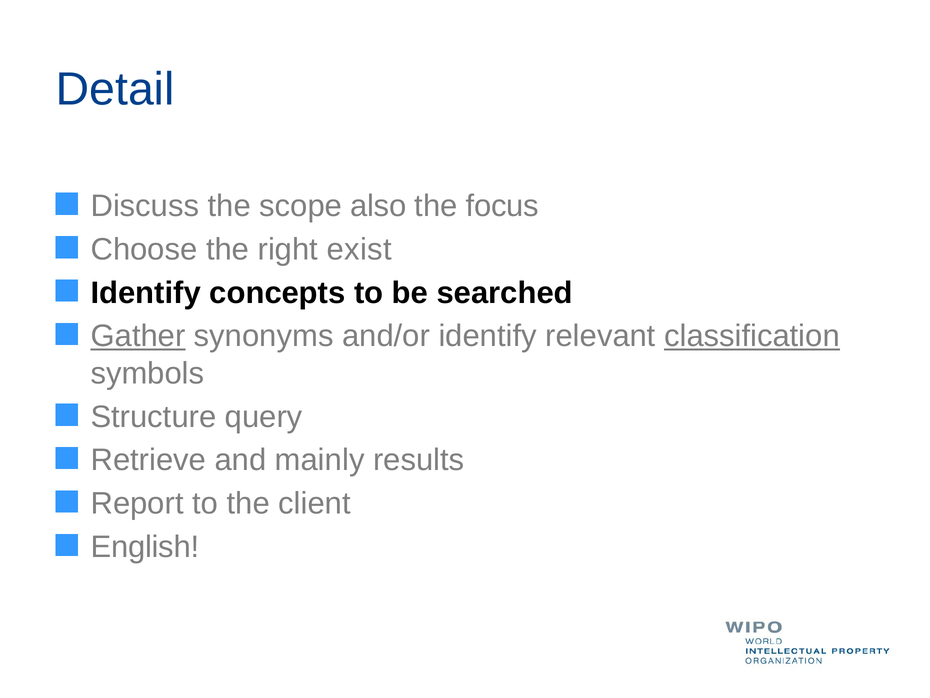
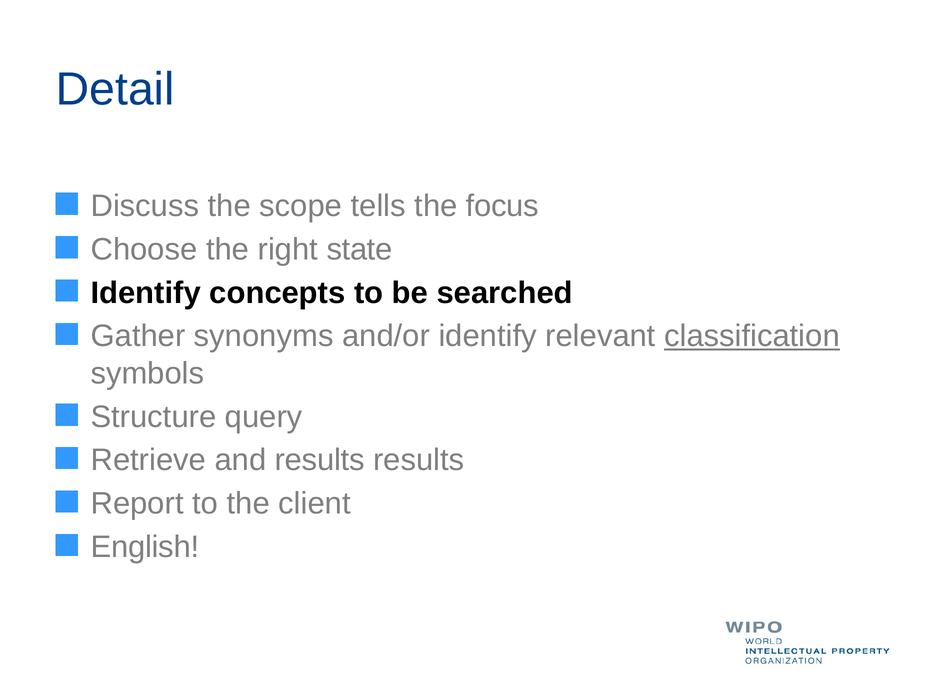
also: also -> tells
exist: exist -> state
Gather underline: present -> none
and mainly: mainly -> results
